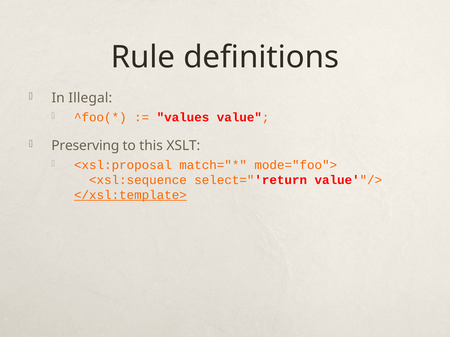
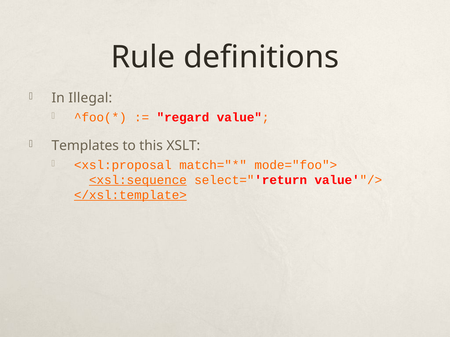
values: values -> regard
Preserving: Preserving -> Templates
<xsl:sequence underline: none -> present
